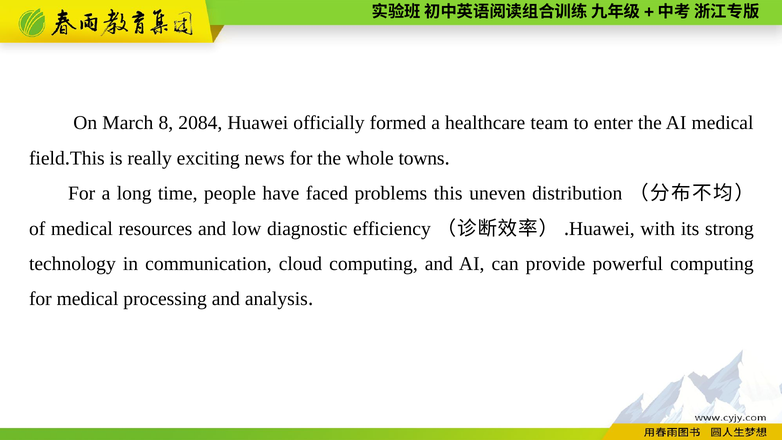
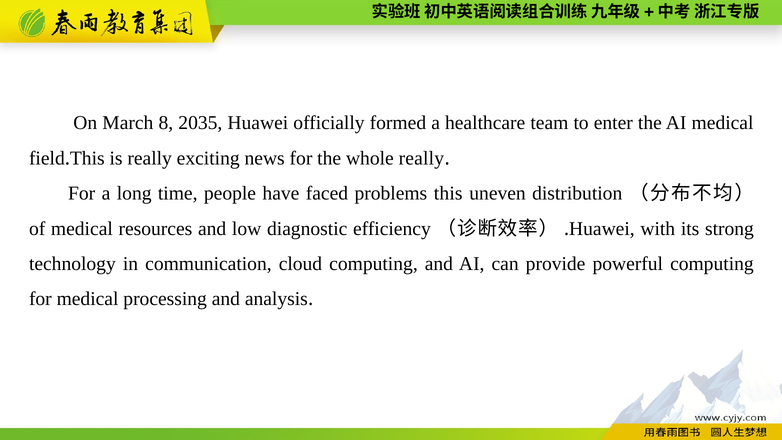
2084: 2084 -> 2035
whole towns: towns -> really
